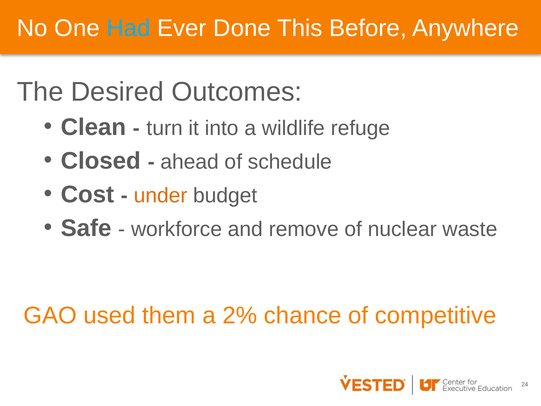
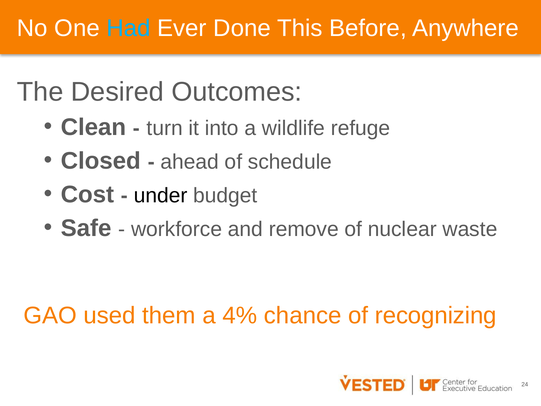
under colour: orange -> black
2%: 2% -> 4%
competitive: competitive -> recognizing
